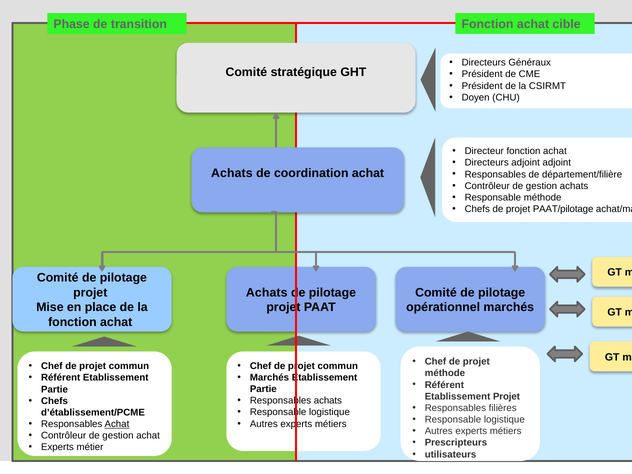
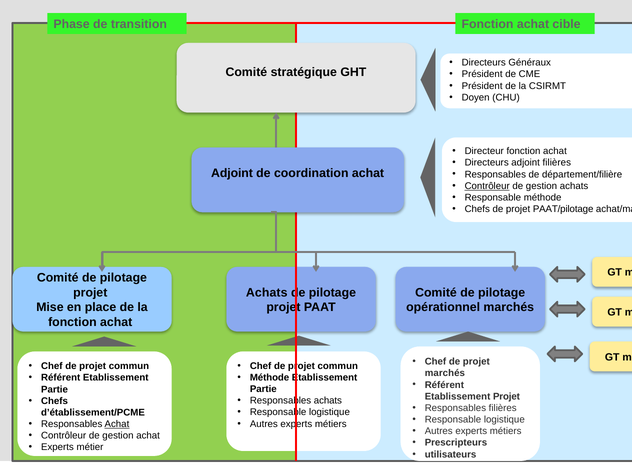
adjoint adjoint: adjoint -> filières
Achats at (232, 173): Achats -> Adjoint
Contrôleur at (487, 186) underline: none -> present
méthode at (445, 373): méthode -> marchés
Marchés at (269, 377): Marchés -> Méthode
